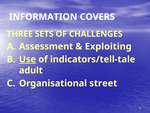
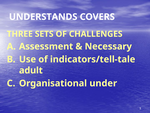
INFORMATION: INFORMATION -> UNDERSTANDS
Exploiting: Exploiting -> Necessary
Use underline: present -> none
street: street -> under
